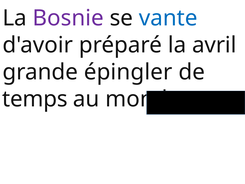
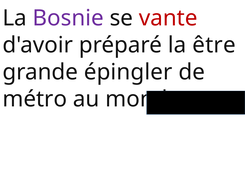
vante colour: blue -> red
avril: avril -> être
temps: temps -> métro
